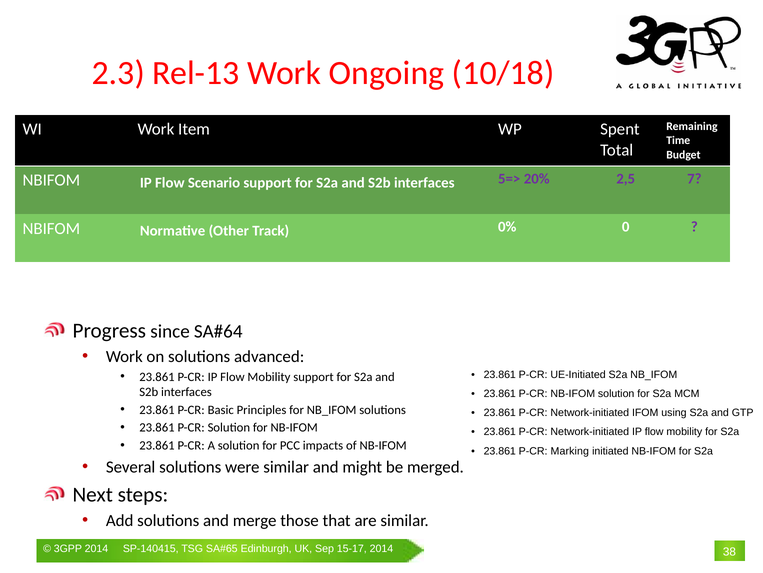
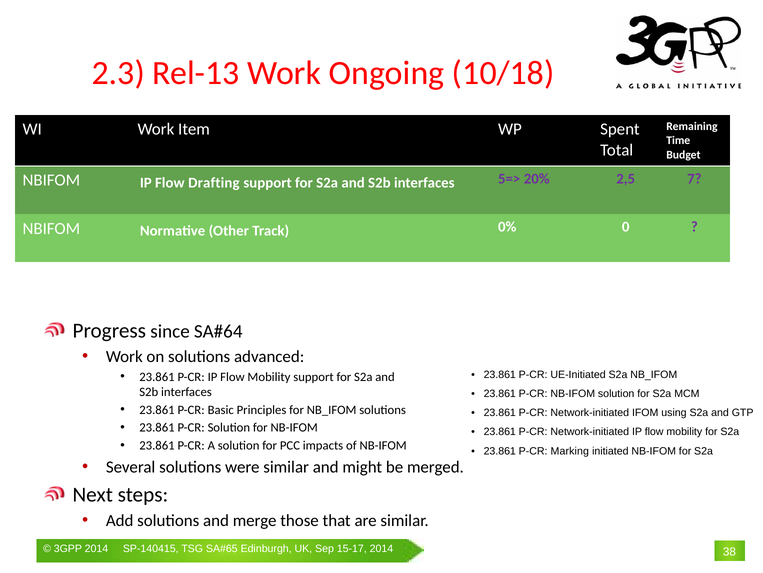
Scenario: Scenario -> Drafting
